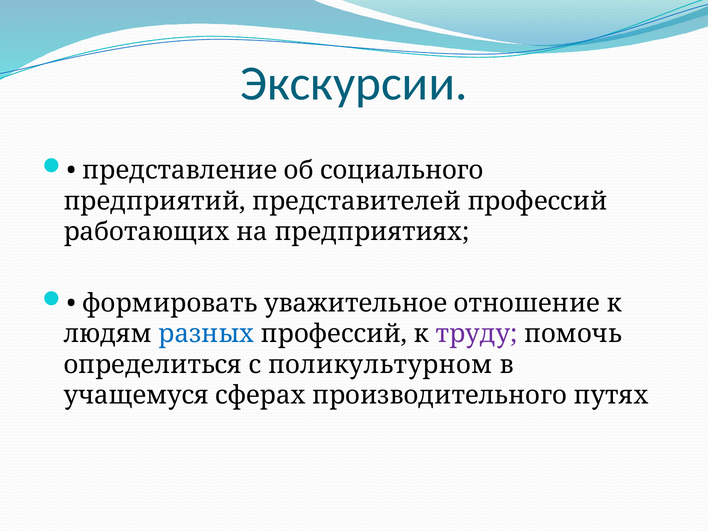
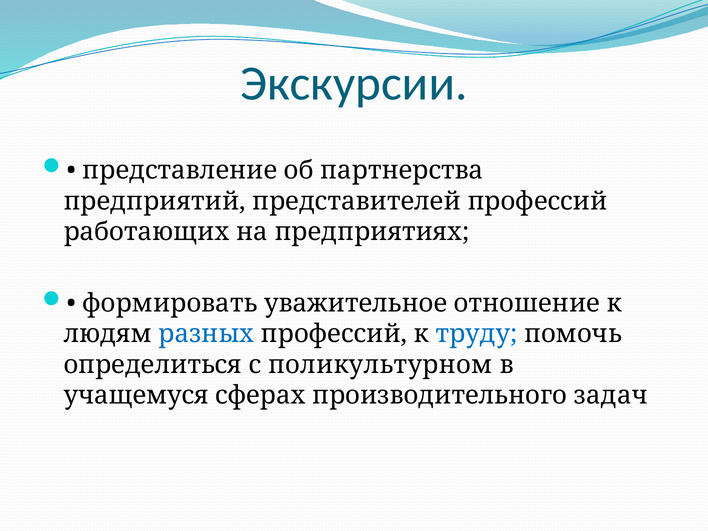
социального: социального -> партнерства
труду colour: purple -> blue
путях: путях -> задач
